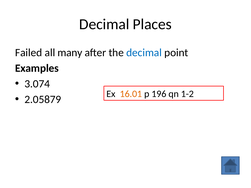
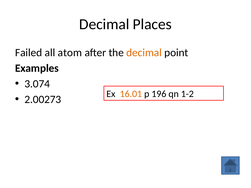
many: many -> atom
decimal at (144, 53) colour: blue -> orange
2.05879: 2.05879 -> 2.00273
